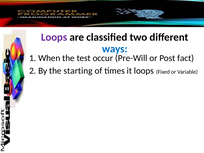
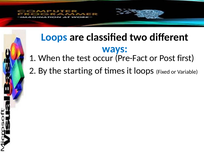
Loops at (54, 37) colour: purple -> blue
Pre-Will: Pre-Will -> Pre-Fact
fact: fact -> first
